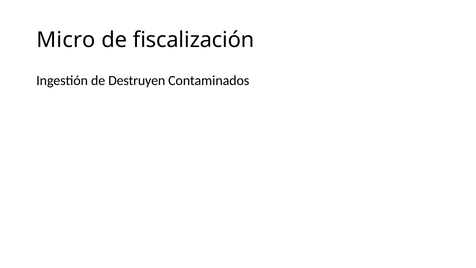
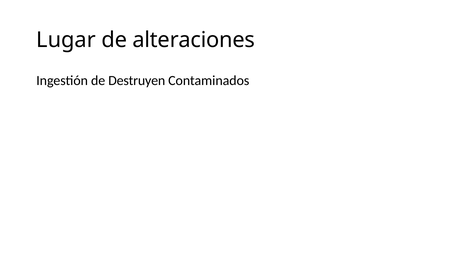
Micro: Micro -> Lugar
fiscalización: fiscalización -> alteraciones
